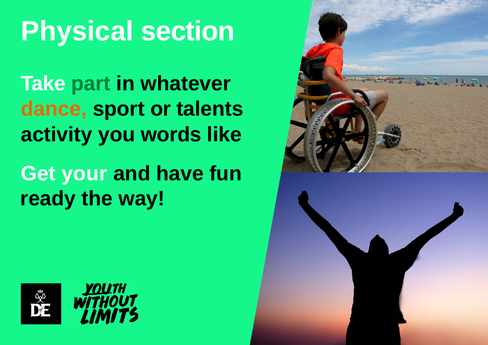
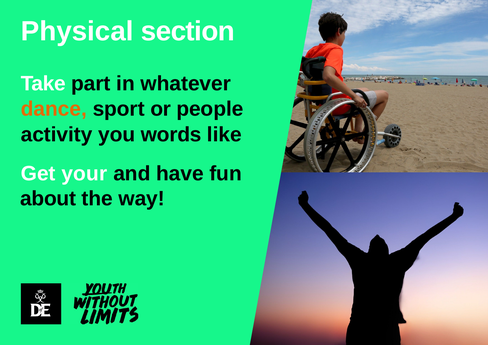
part colour: green -> black
talents: talents -> people
ready: ready -> about
